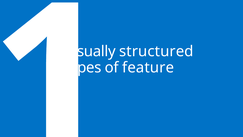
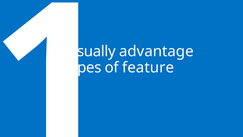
structured: structured -> advantage
